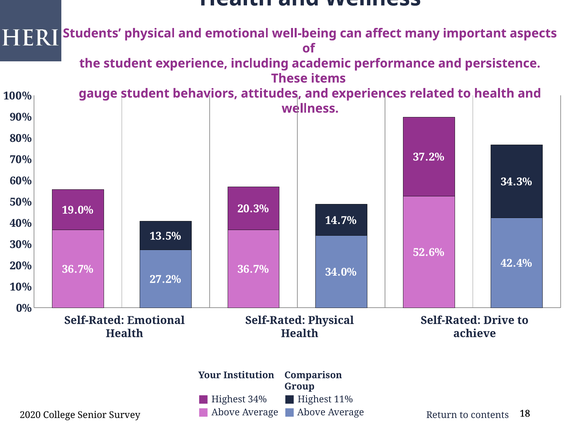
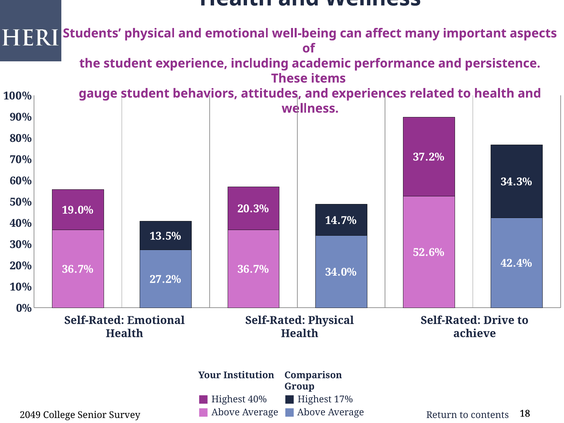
Highest 34%: 34% -> 40%
11%: 11% -> 17%
2020: 2020 -> 2049
